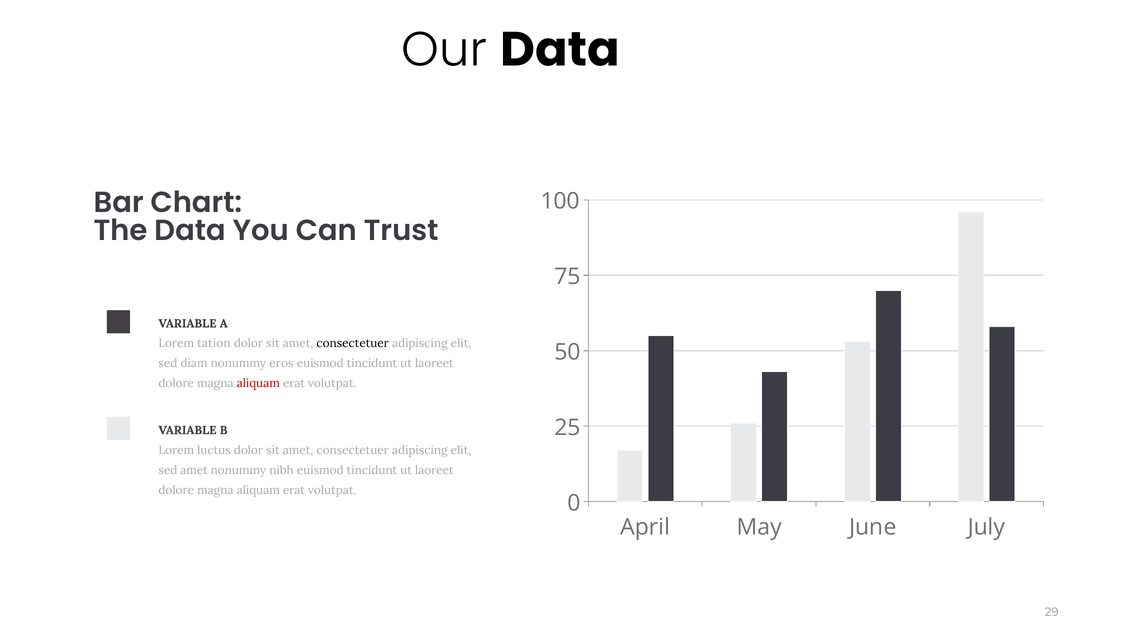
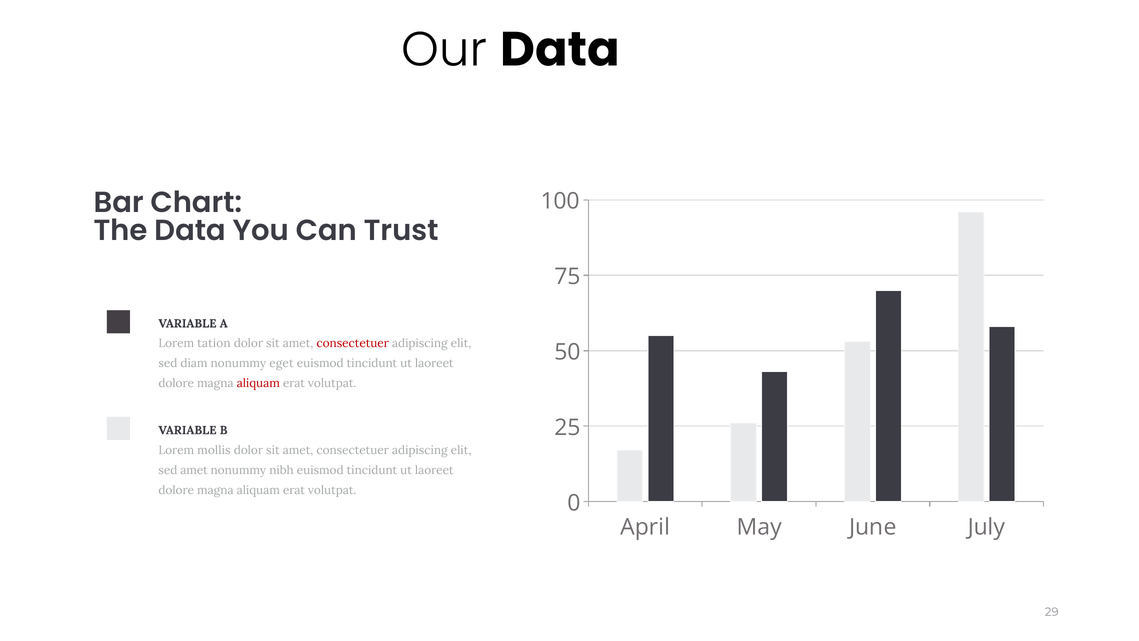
consectetuer at (353, 343) colour: black -> red
eros: eros -> eget
luctus: luctus -> mollis
